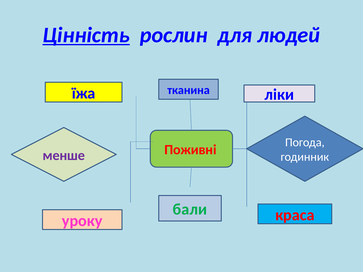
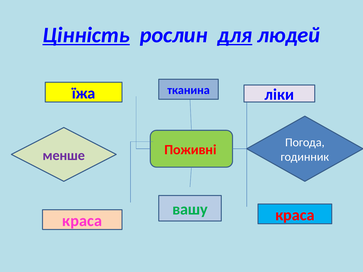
для underline: none -> present
бали: бали -> вашу
уроку at (82, 221): уроку -> краса
